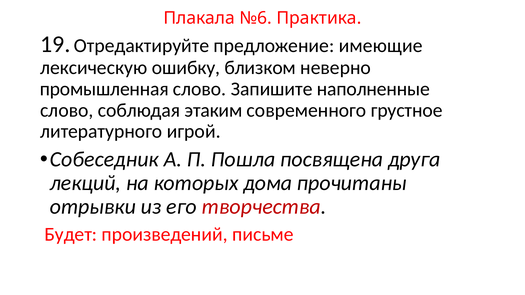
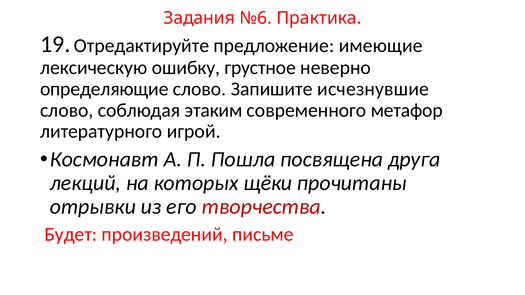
Плакала: Плакала -> Задания
близком: близком -> грустное
промышленная: промышленная -> определяющие
наполненные: наполненные -> исчезнувшие
грустное: грустное -> метафор
Собеседник: Собеседник -> Космонавт
дома: дома -> щёки
